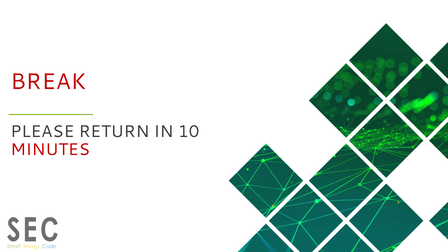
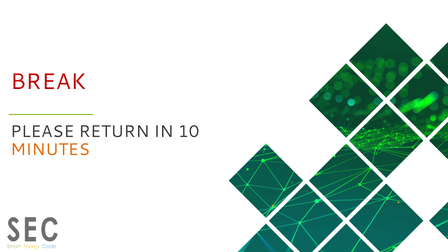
MINUTES colour: red -> orange
